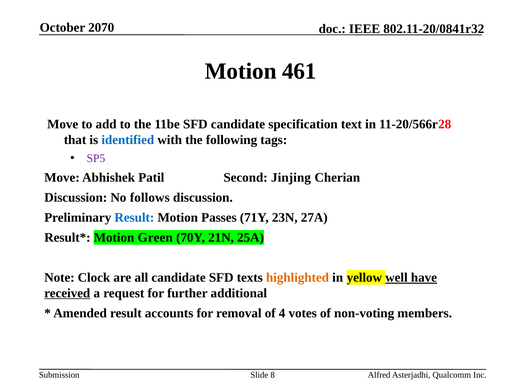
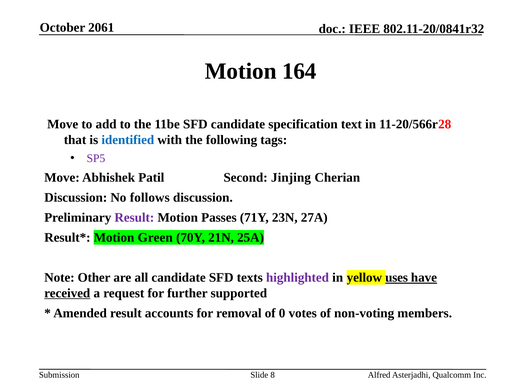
2070: 2070 -> 2061
461: 461 -> 164
Result at (134, 217) colour: blue -> purple
Clock: Clock -> Other
highlighted colour: orange -> purple
well: well -> uses
additional: additional -> supported
4: 4 -> 0
